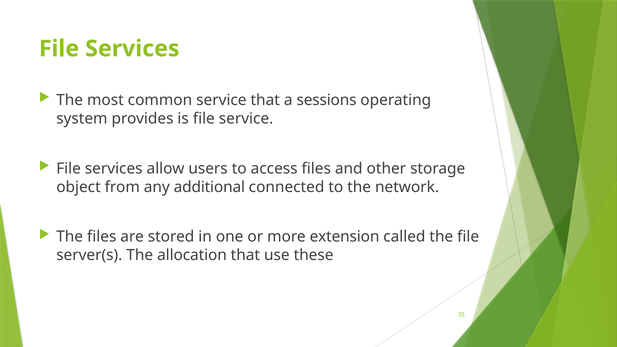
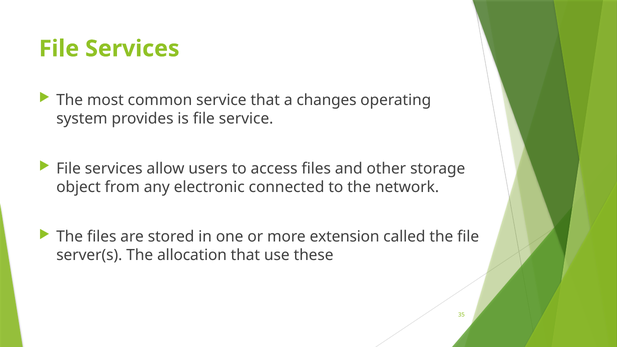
sessions: sessions -> changes
additional: additional -> electronic
